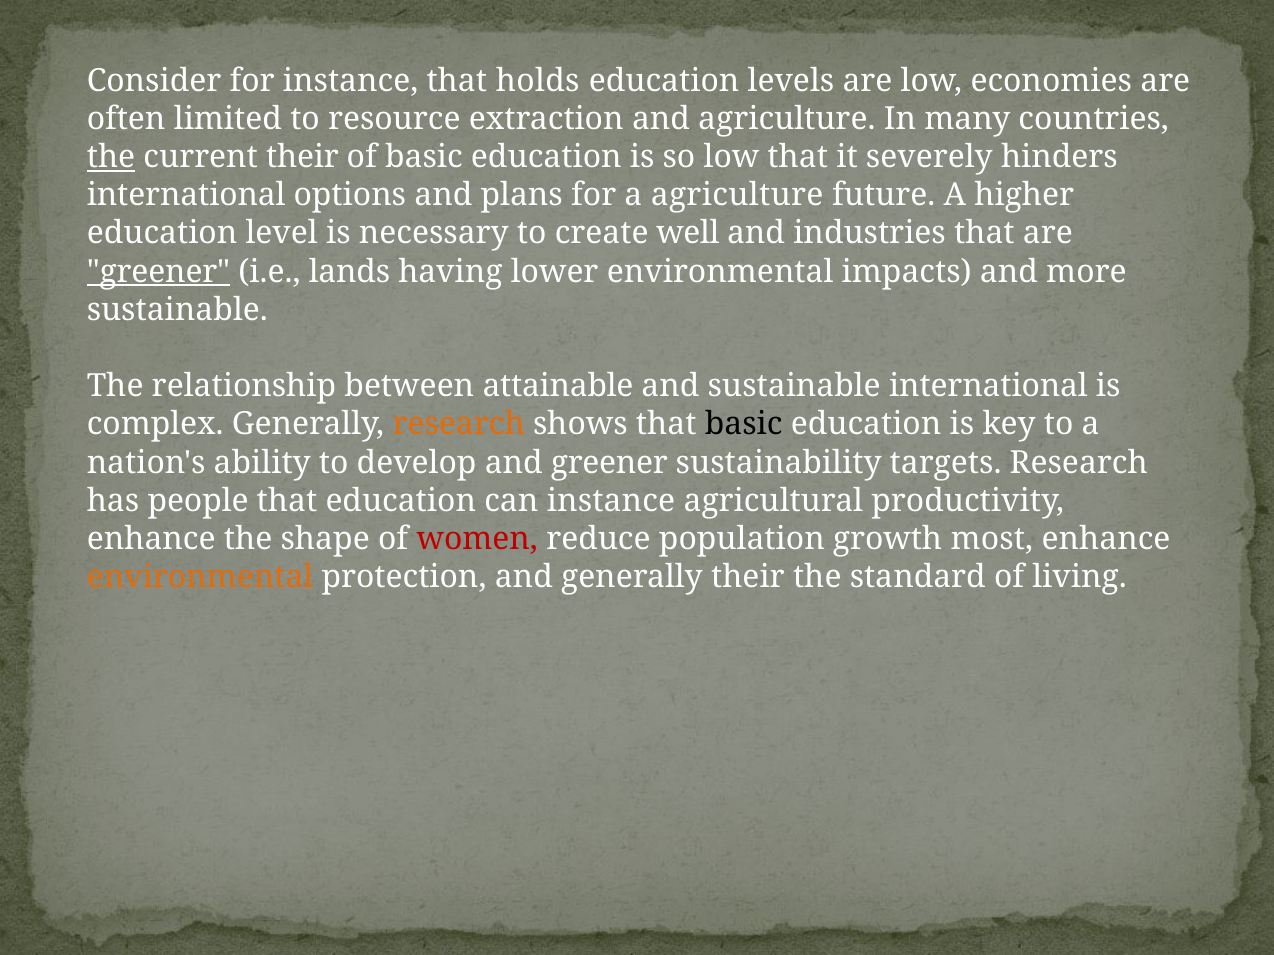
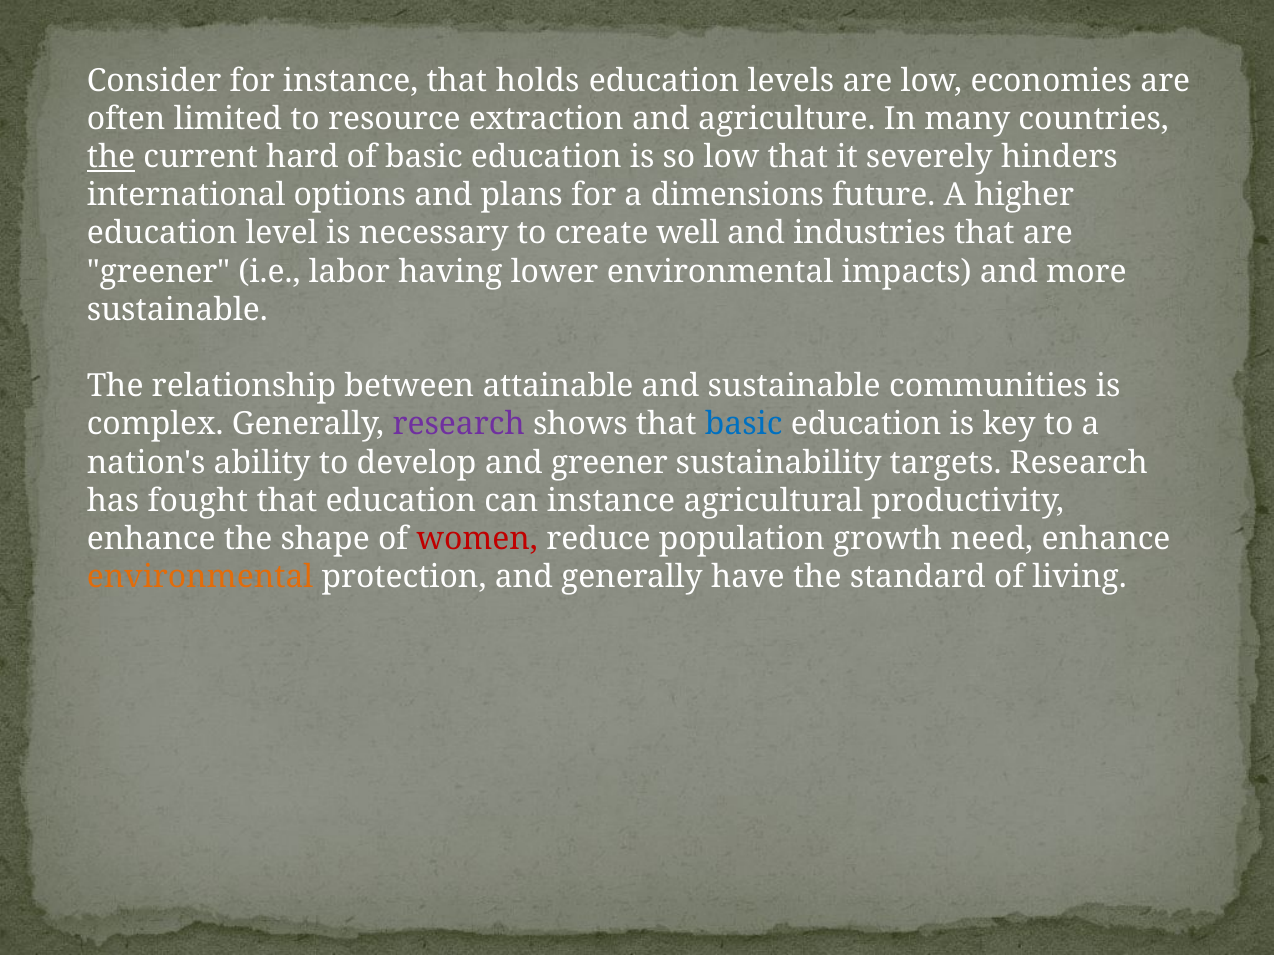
current their: their -> hard
a agriculture: agriculture -> dimensions
greener at (159, 272) underline: present -> none
lands: lands -> labor
sustainable international: international -> communities
research at (459, 425) colour: orange -> purple
basic at (744, 425) colour: black -> blue
people: people -> fought
most: most -> need
generally their: their -> have
